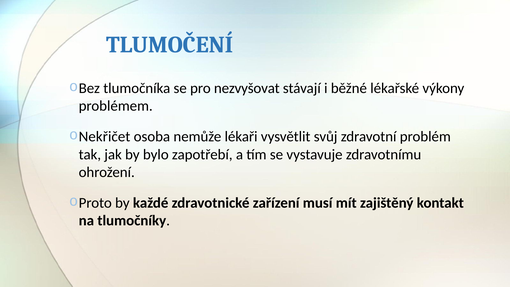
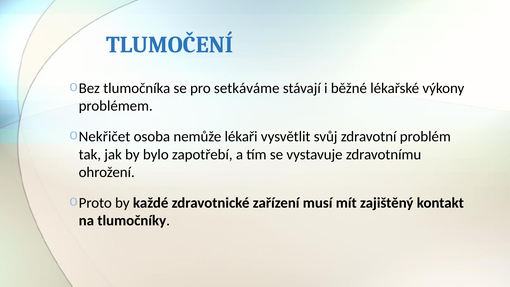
nezvyšovat: nezvyšovat -> setkáváme
